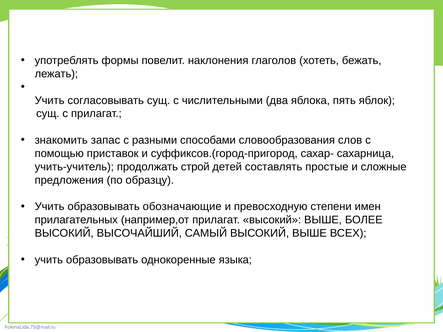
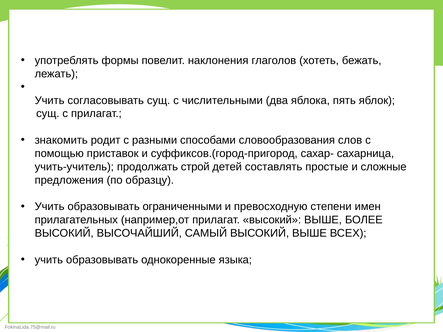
запас: запас -> родит
обозначающие: обозначающие -> ограниченными
